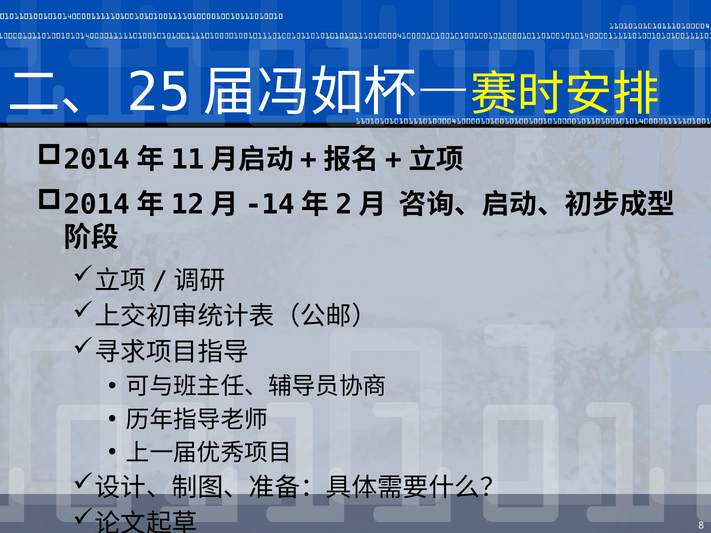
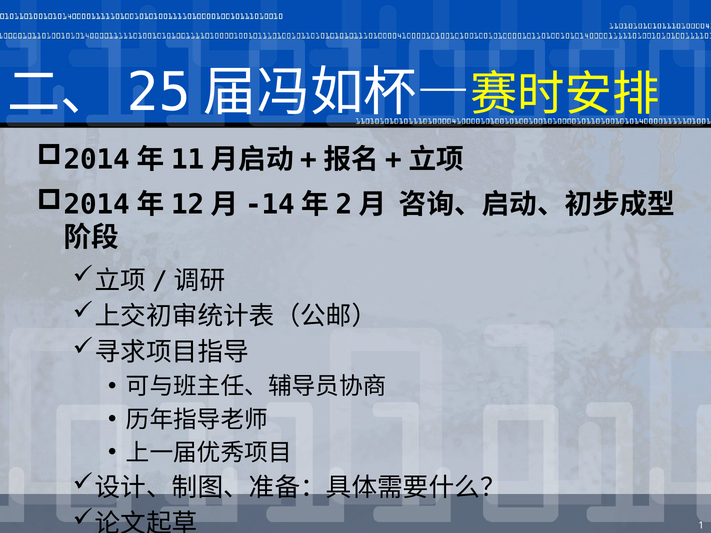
8: 8 -> 1
